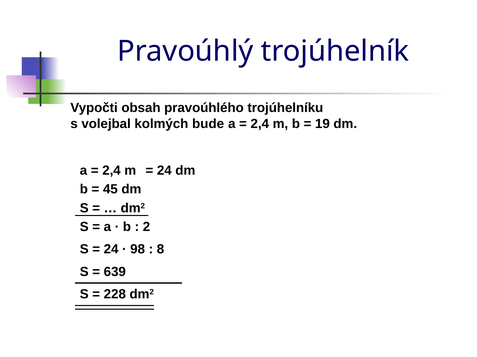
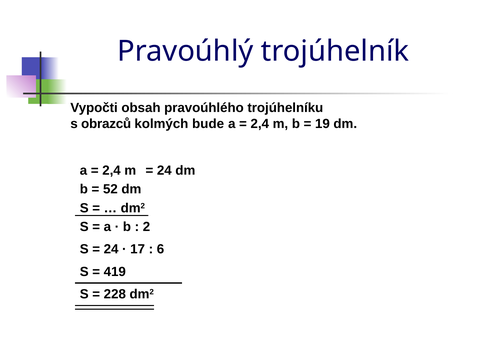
volejbal: volejbal -> obrazců
45: 45 -> 52
98: 98 -> 17
8: 8 -> 6
639: 639 -> 419
